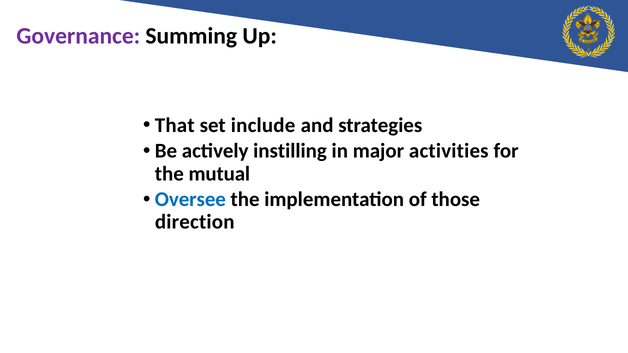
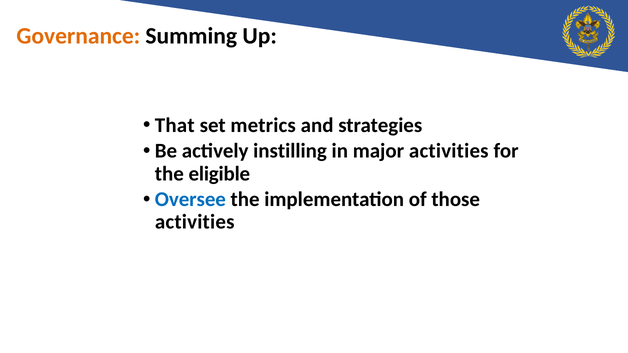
Governance colour: purple -> orange
include: include -> metrics
mutual: mutual -> eligible
direction at (195, 222): direction -> activities
